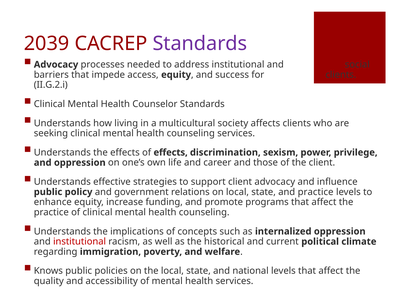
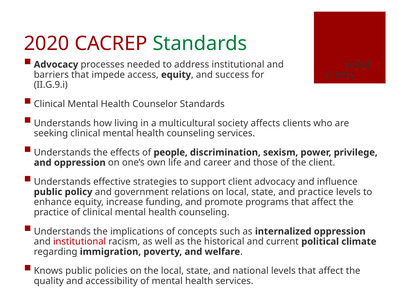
2039: 2039 -> 2020
Standards at (200, 44) colour: purple -> green
II.G.2.i: II.G.2.i -> II.G.9.i
of effects: effects -> people
